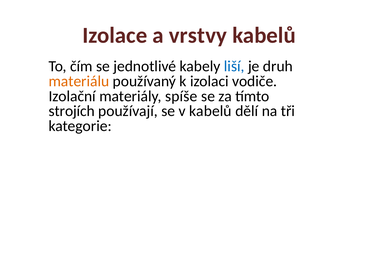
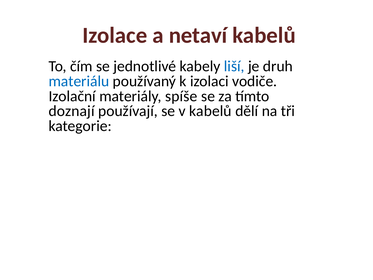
vrstvy: vrstvy -> netaví
materiálu colour: orange -> blue
strojích: strojích -> doznají
